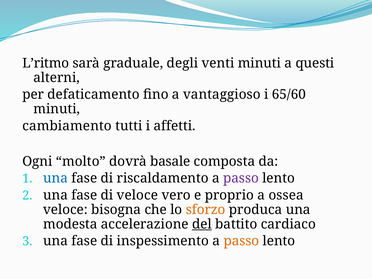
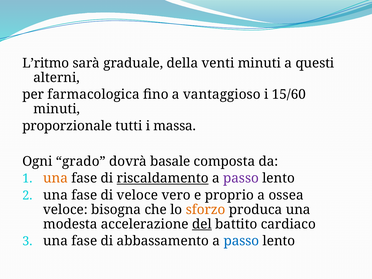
degli: degli -> della
defaticamento: defaticamento -> farmacologica
65/60: 65/60 -> 15/60
cambiamento: cambiamento -> proporzionale
affetti: affetti -> massa
molto: molto -> grado
una at (56, 178) colour: blue -> orange
riscaldamento underline: none -> present
inspessimento: inspessimento -> abbassamento
passo at (241, 241) colour: orange -> blue
